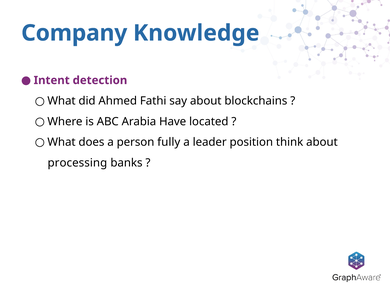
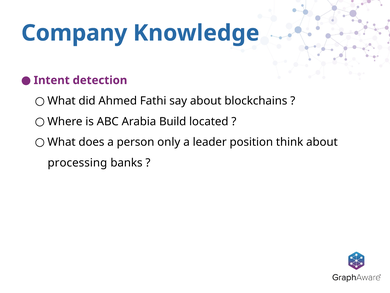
Have: Have -> Build
fully: fully -> only
